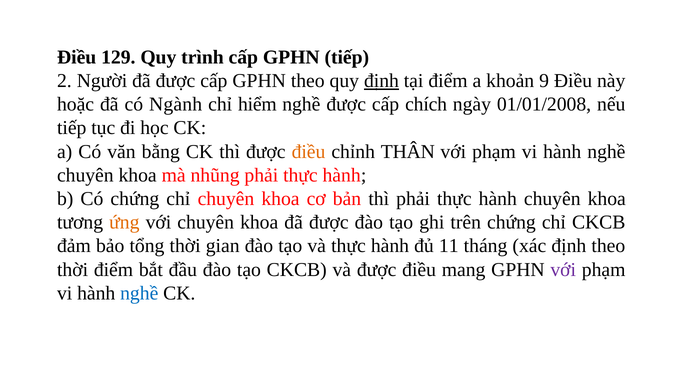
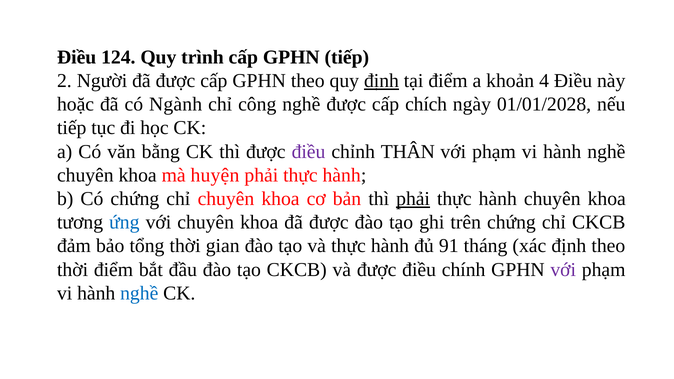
129: 129 -> 124
9: 9 -> 4
hiểm: hiểm -> công
01/01/2008: 01/01/2008 -> 01/01/2028
điều at (309, 152) colour: orange -> purple
nhũng: nhũng -> huyện
phải at (413, 199) underline: none -> present
ứng colour: orange -> blue
11: 11 -> 91
mang: mang -> chính
